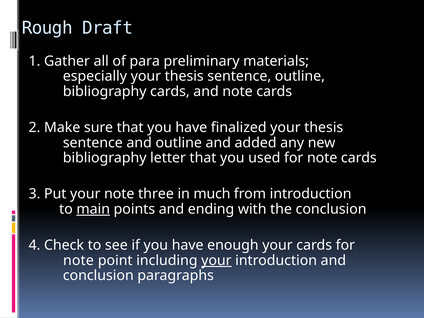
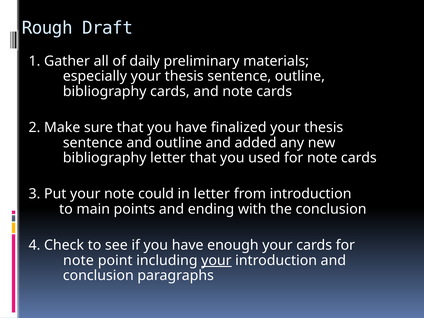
para: para -> daily
three: three -> could
in much: much -> letter
main underline: present -> none
